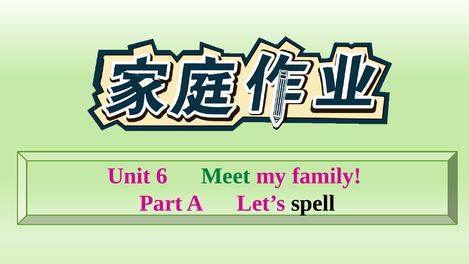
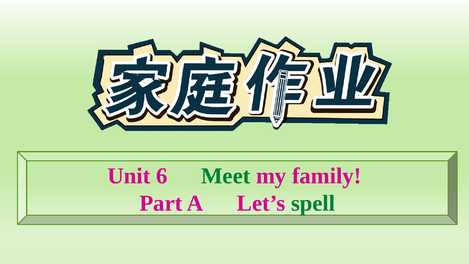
spell colour: black -> green
